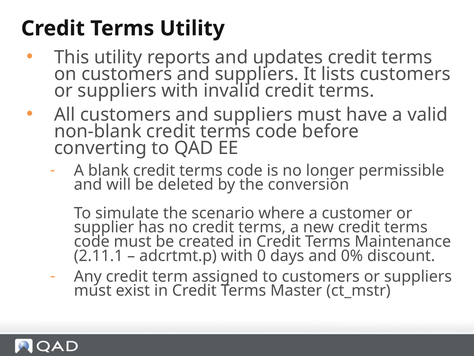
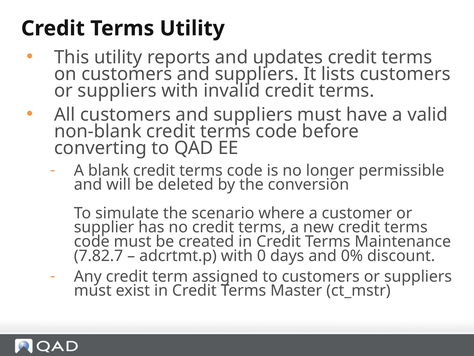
2.11.1: 2.11.1 -> 7.82.7
